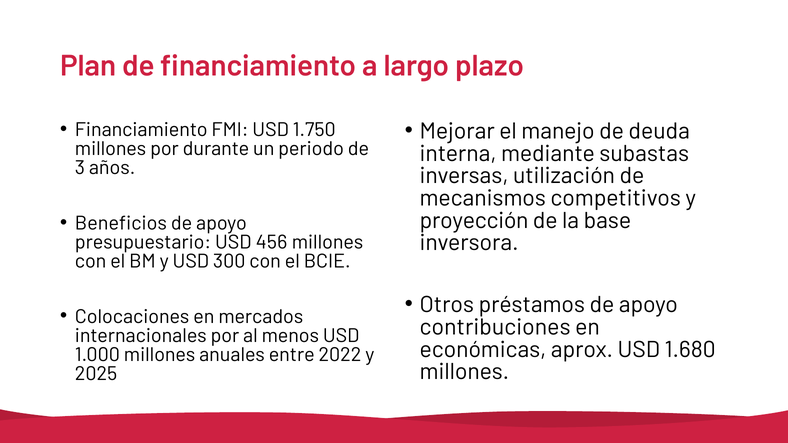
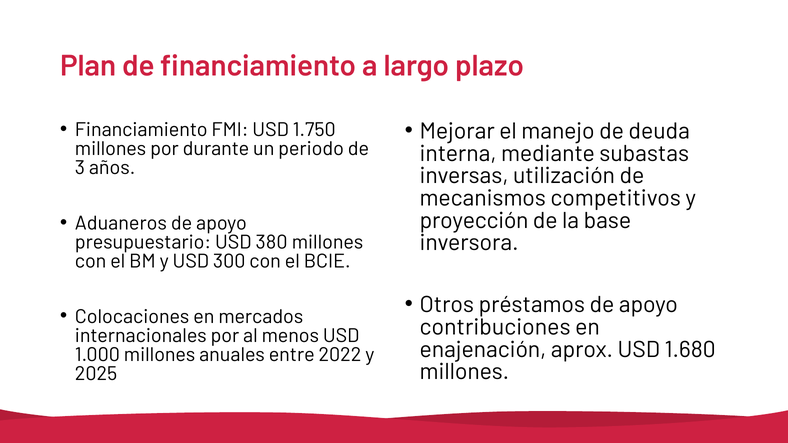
Beneficios: Beneficios -> Aduaneros
456: 456 -> 380
económicas: económicas -> enajenación
